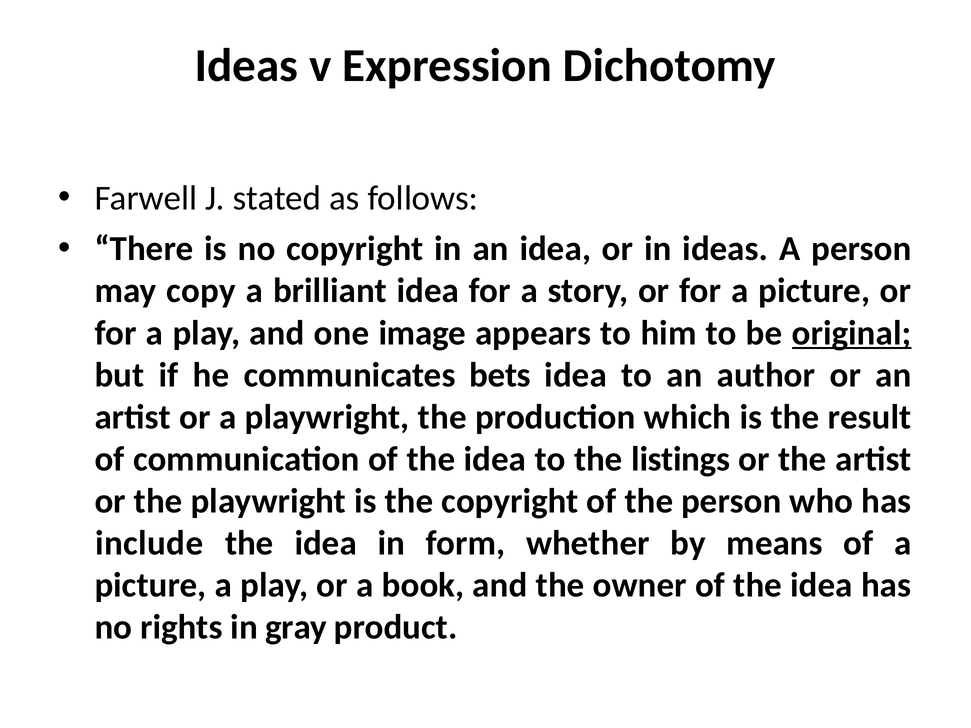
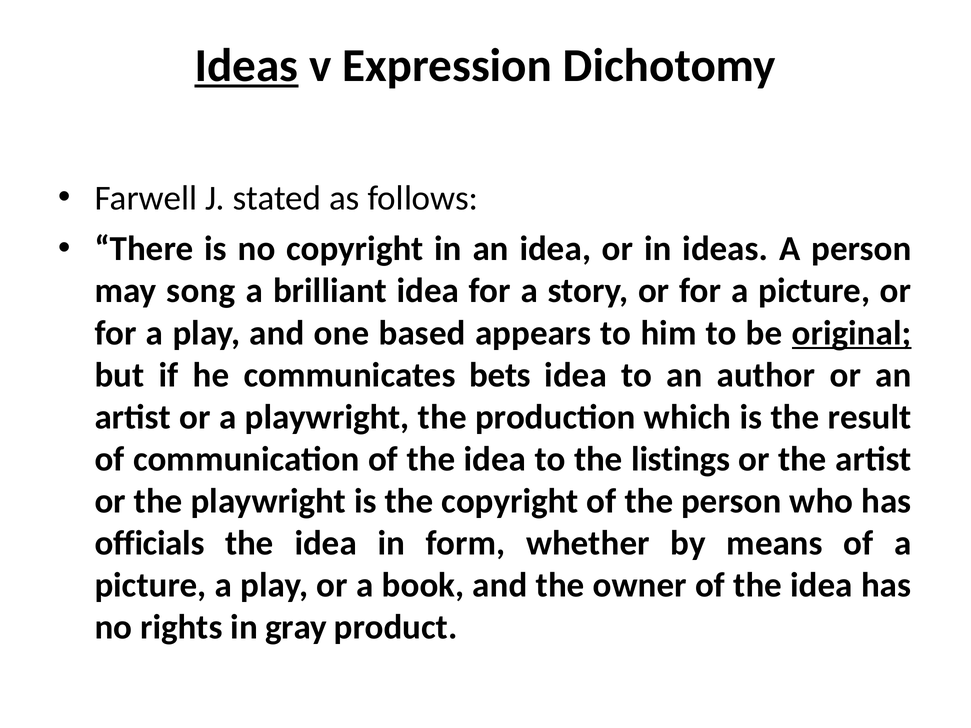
Ideas at (246, 66) underline: none -> present
copy: copy -> song
image: image -> based
include: include -> officials
